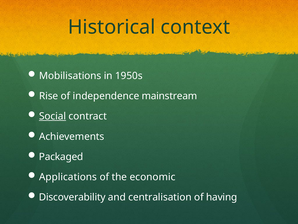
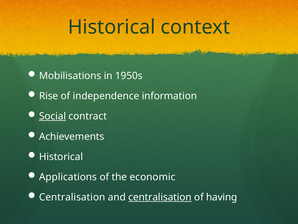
mainstream: mainstream -> information
Packaged at (61, 156): Packaged -> Historical
Discoverability at (72, 197): Discoverability -> Centralisation
centralisation at (160, 197) underline: none -> present
